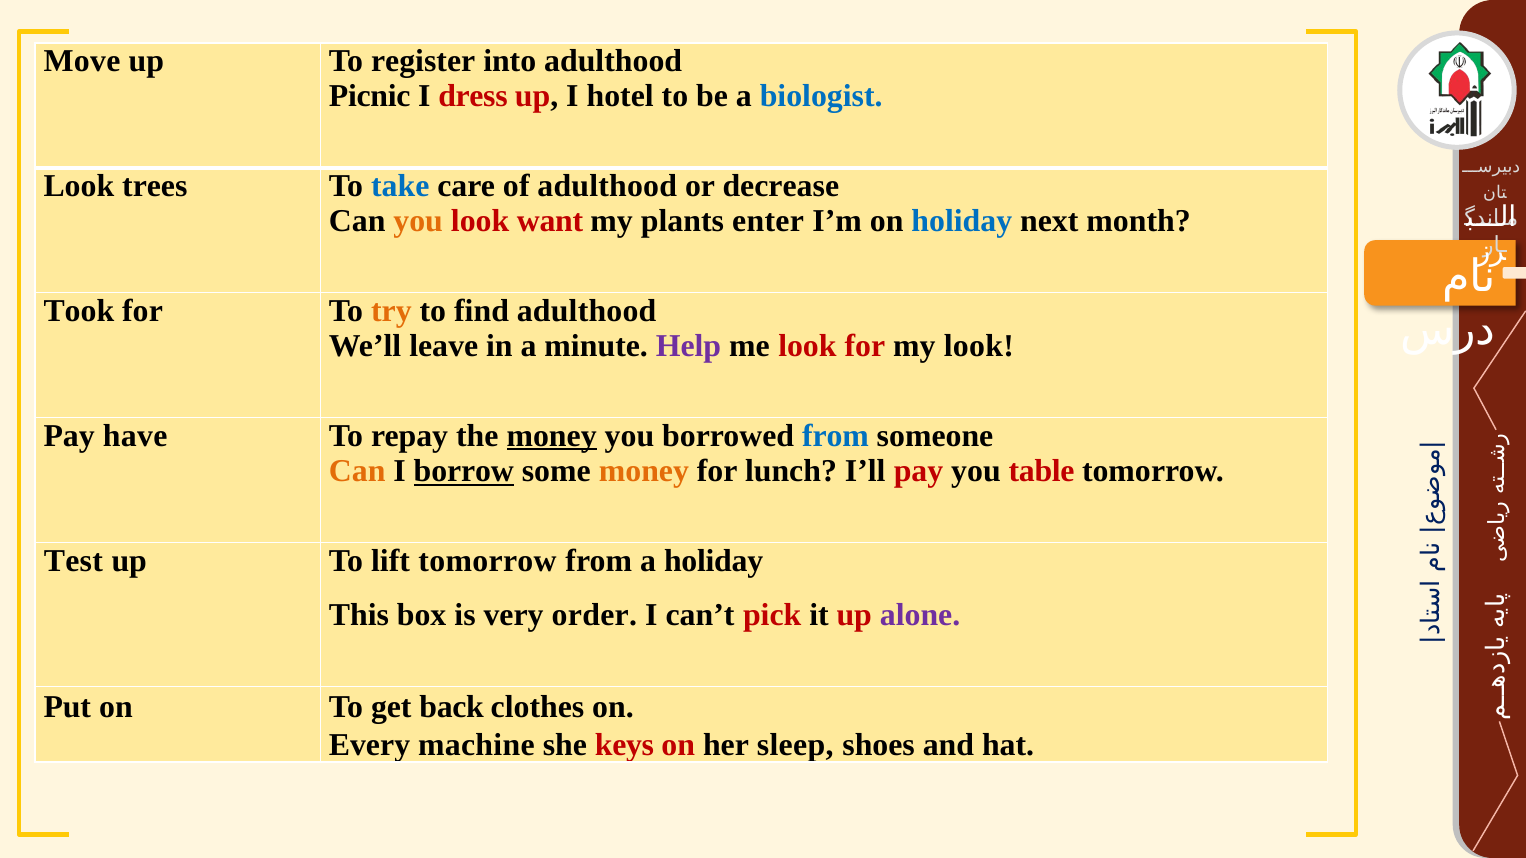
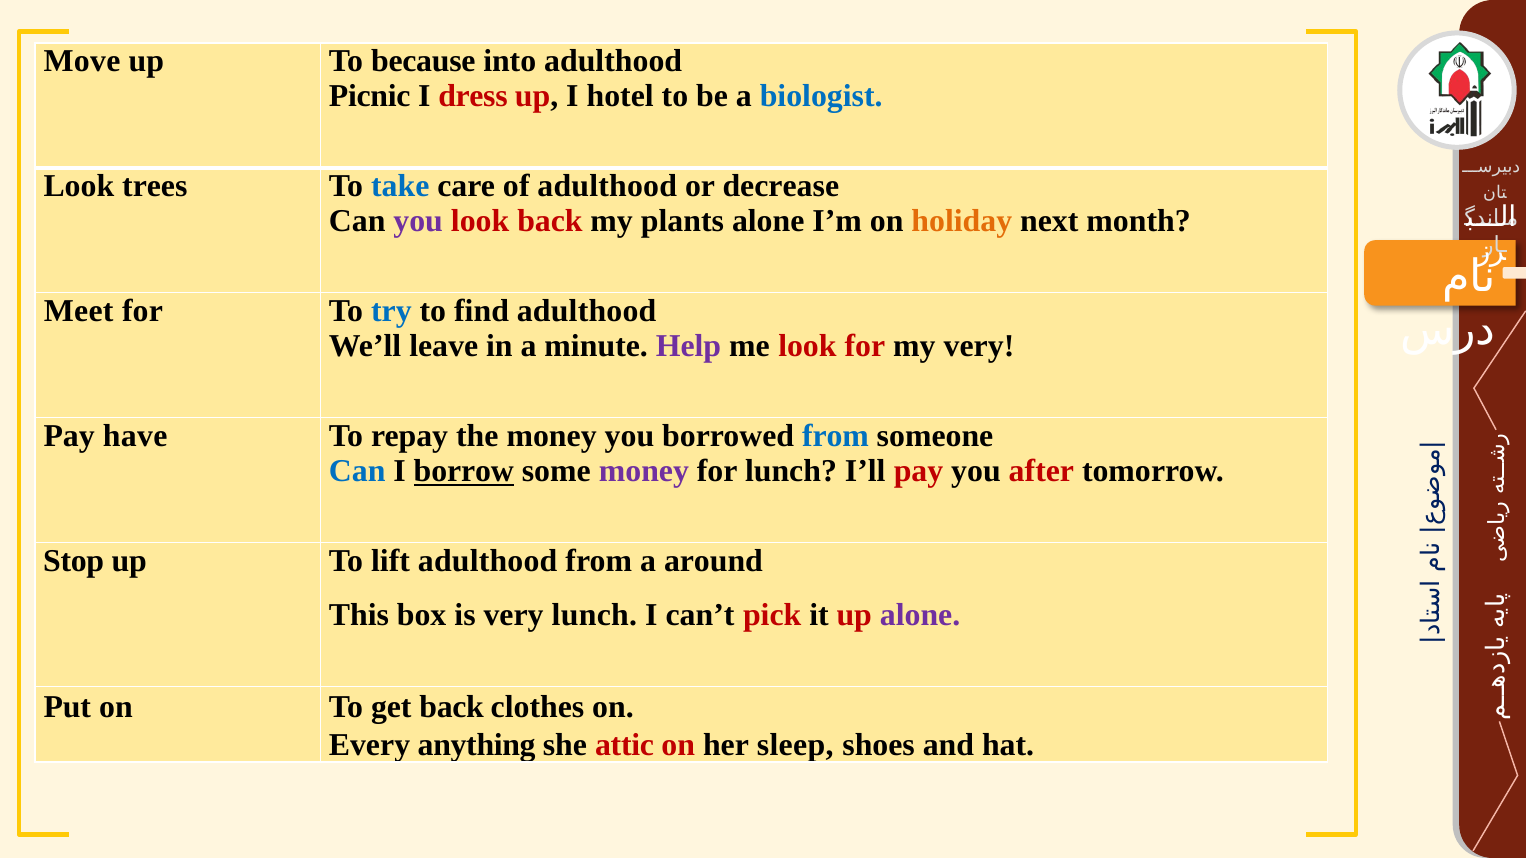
register: register -> because
you at (418, 221) colour: orange -> purple
look want: want -> back
plants enter: enter -> alone
holiday at (962, 221) colour: blue -> orange
Took: Took -> Meet
try colour: orange -> blue
my look: look -> very
money at (552, 436) underline: present -> none
Can at (357, 471) colour: orange -> blue
money at (644, 471) colour: orange -> purple
table: table -> after
Test: Test -> Stop
lift tomorrow: tomorrow -> adulthood
a holiday: holiday -> around
very order: order -> lunch
machine: machine -> anything
keys: keys -> attic
